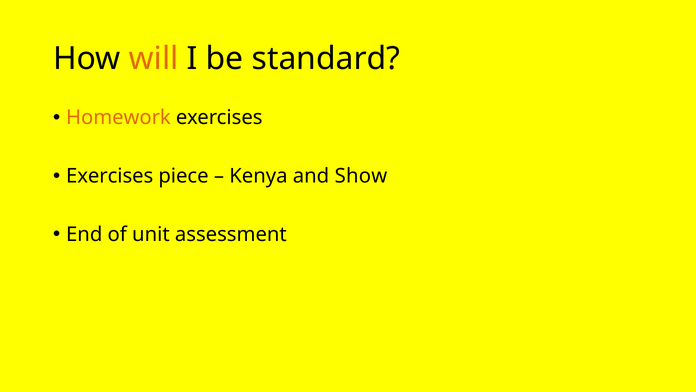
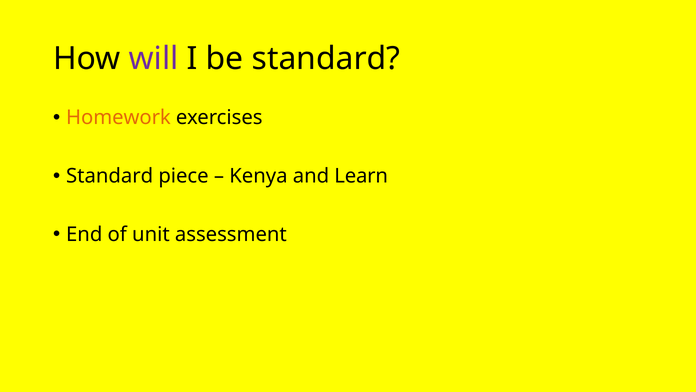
will colour: orange -> purple
Exercises at (110, 176): Exercises -> Standard
Show: Show -> Learn
